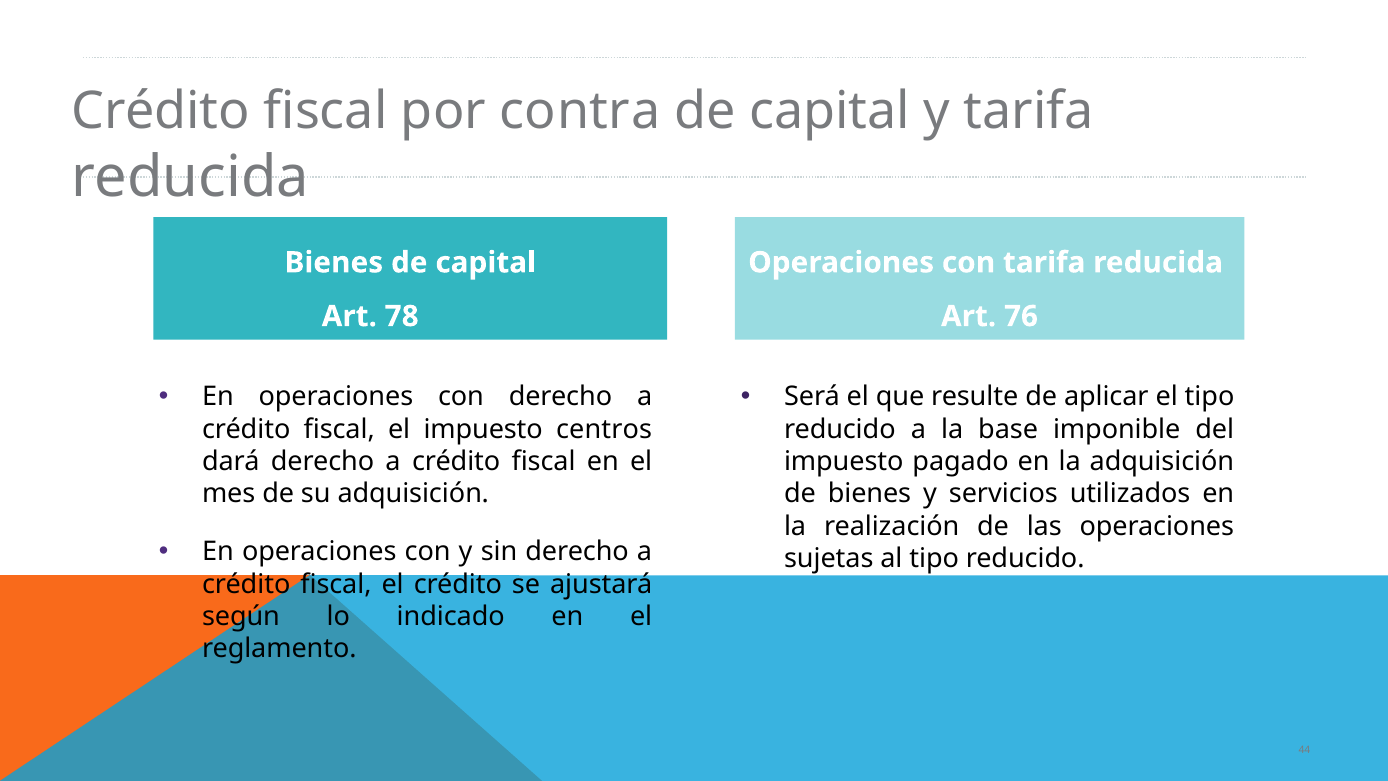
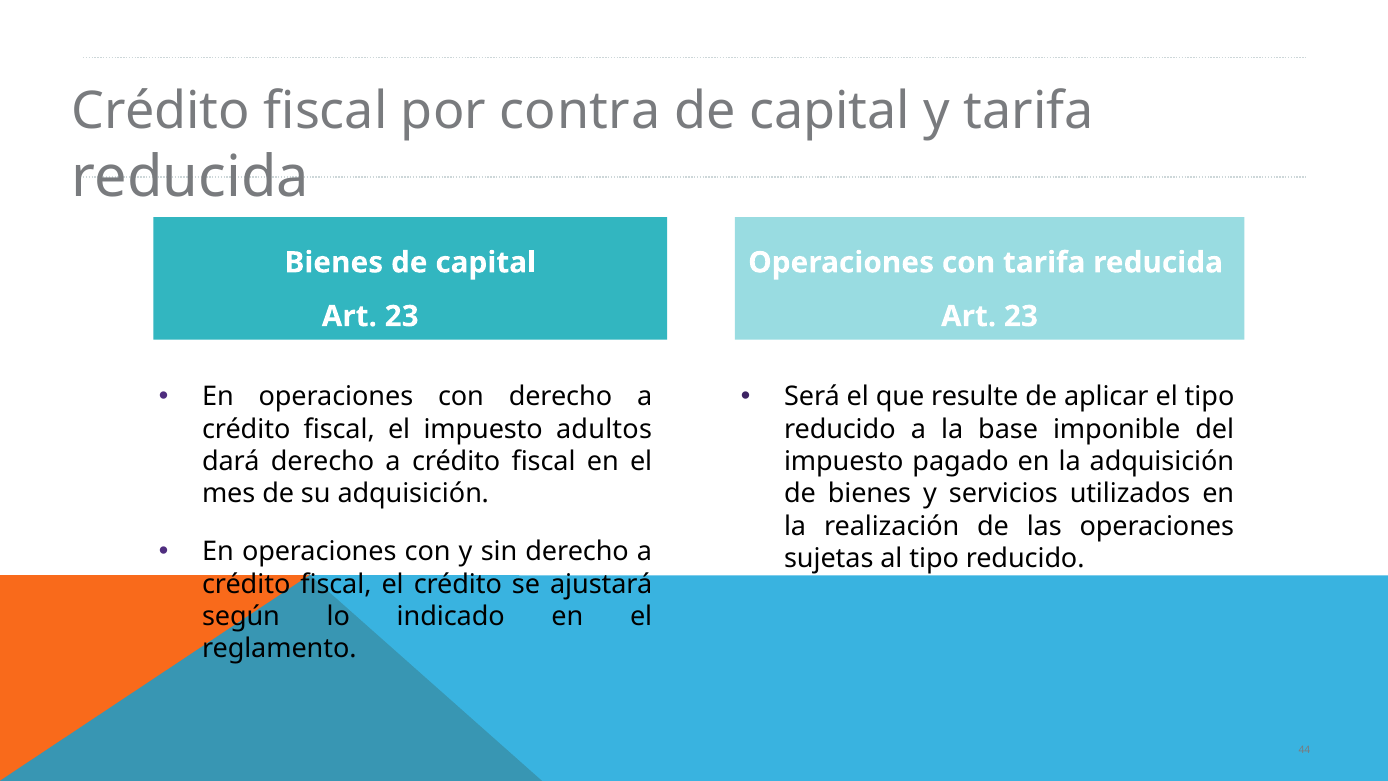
78 at (402, 316): 78 -> 23
76 at (1021, 316): 76 -> 23
centros: centros -> adultos
